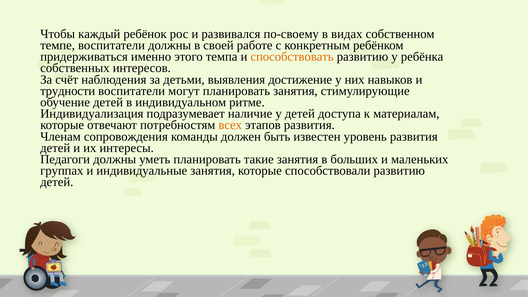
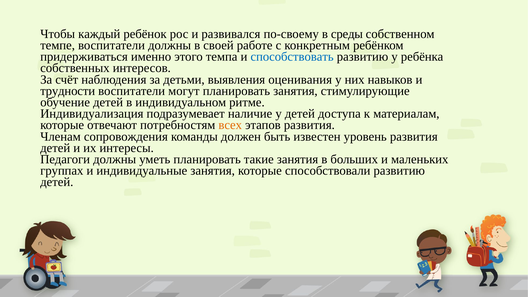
видах: видах -> среды
способствовать colour: orange -> blue
достижение: достижение -> оценивания
